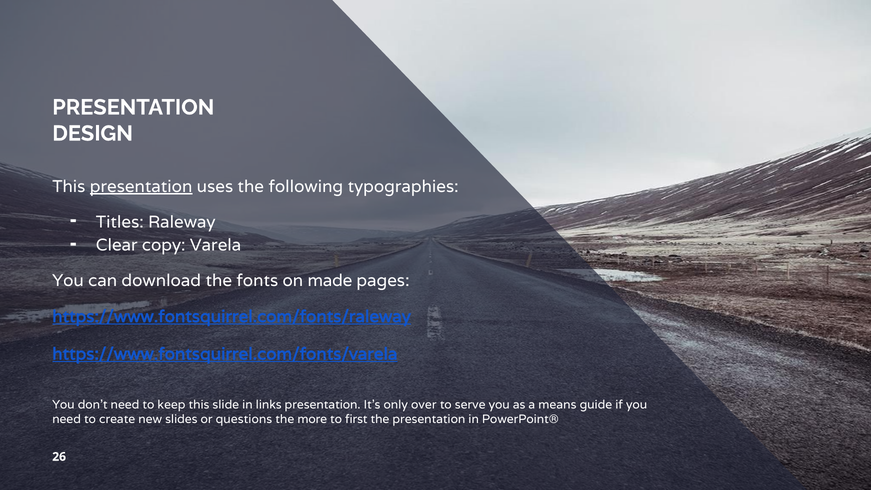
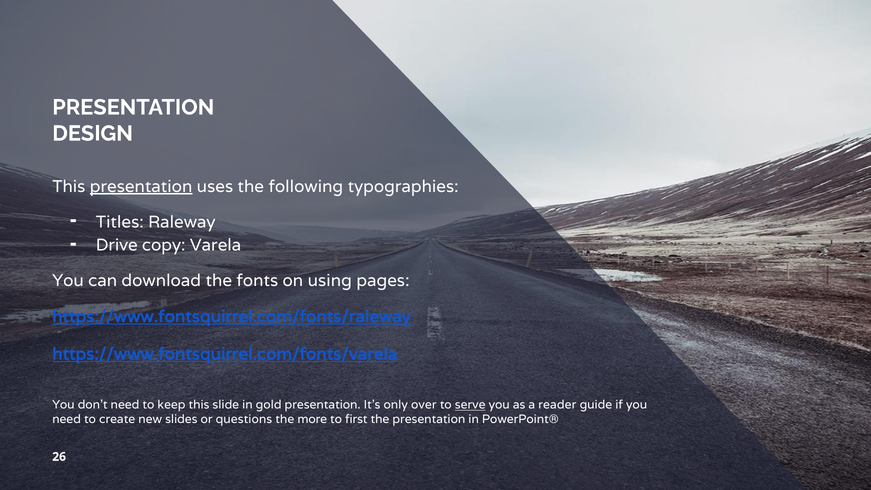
Clear: Clear -> Drive
made: made -> using
links: links -> gold
serve underline: none -> present
means: means -> reader
